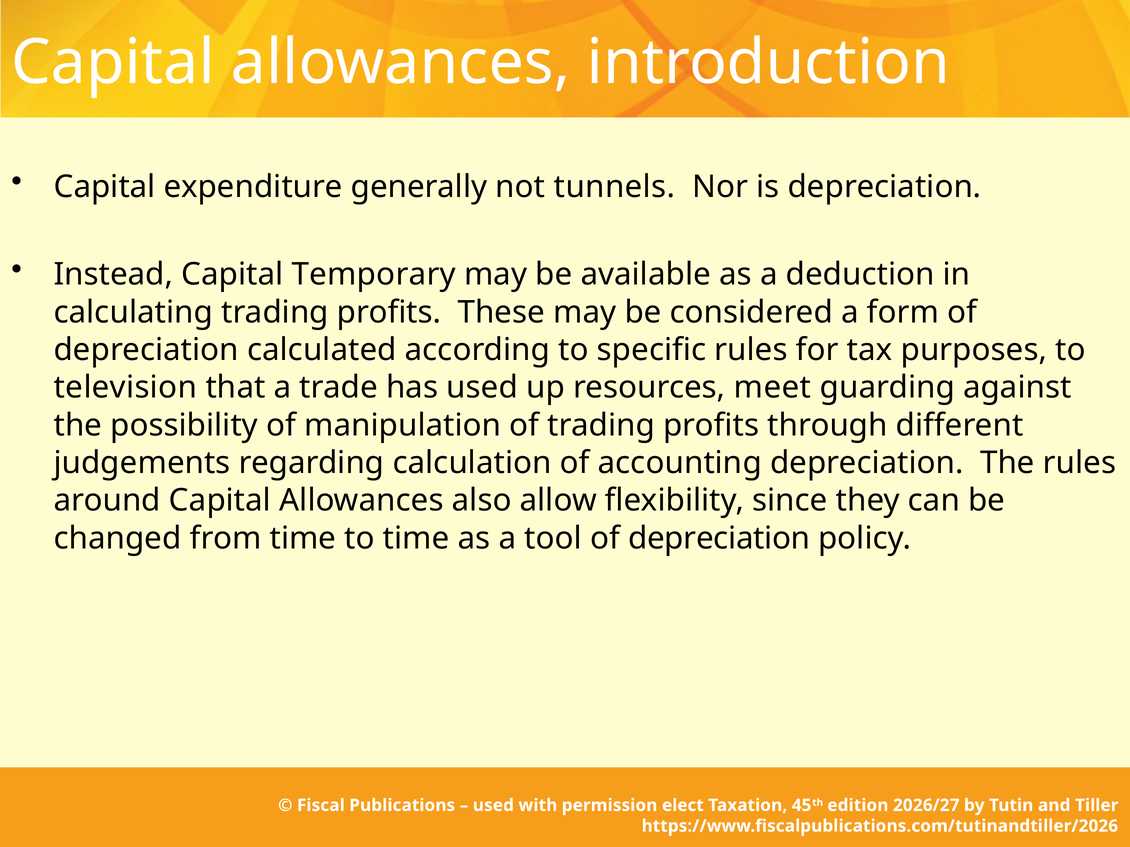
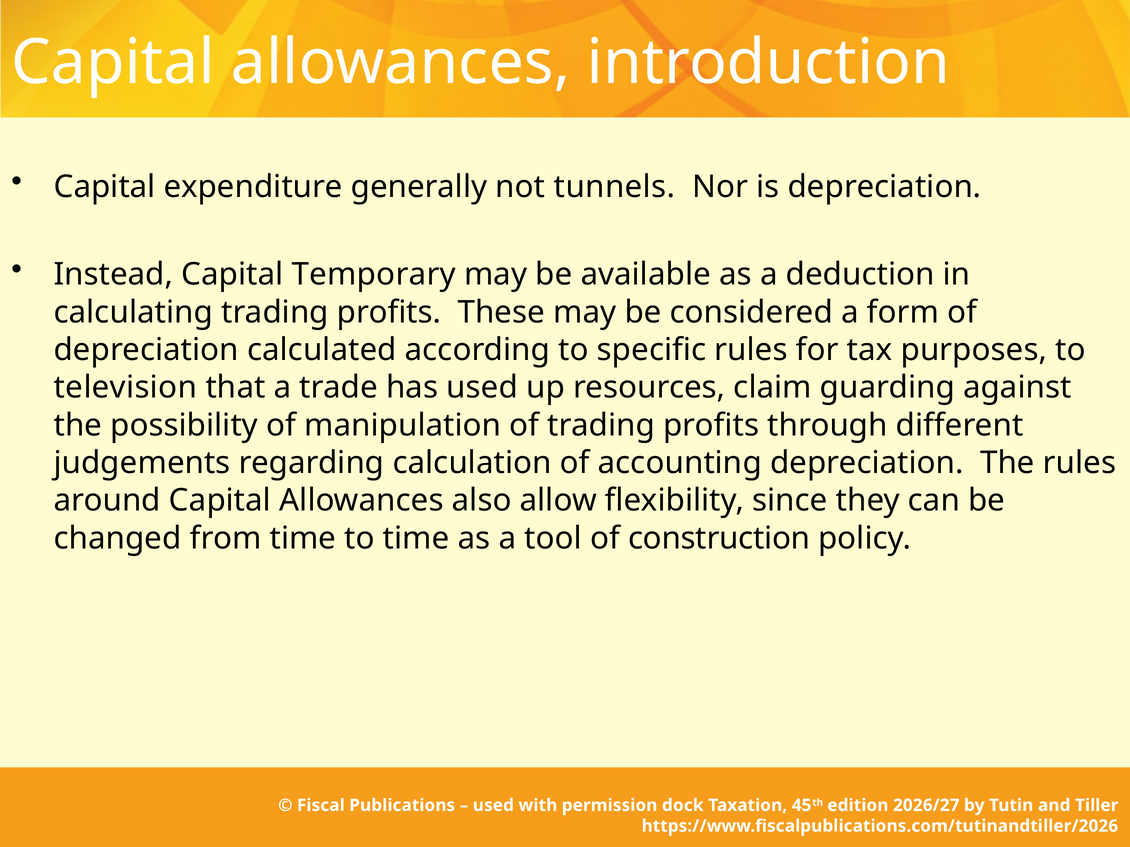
meet: meet -> claim
tool of depreciation: depreciation -> construction
elect: elect -> dock
